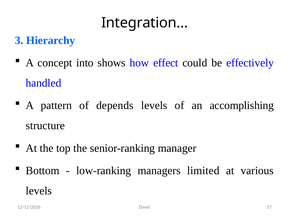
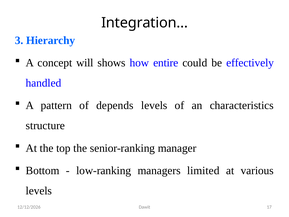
into: into -> will
effect: effect -> entire
accomplishing: accomplishing -> characteristics
